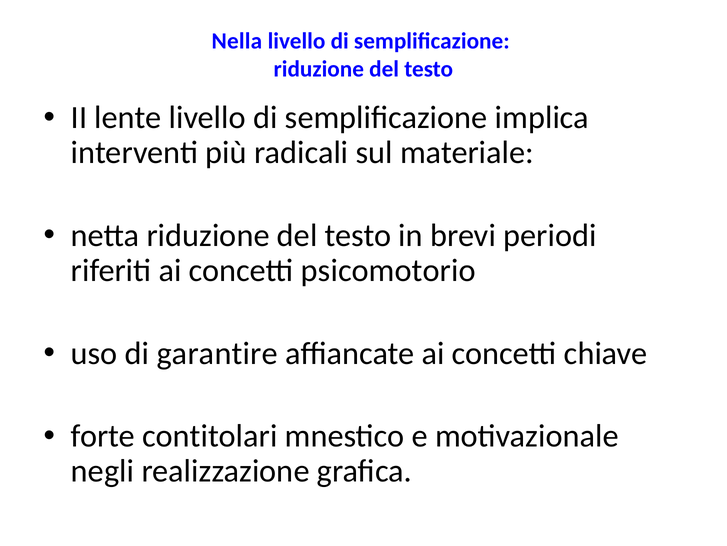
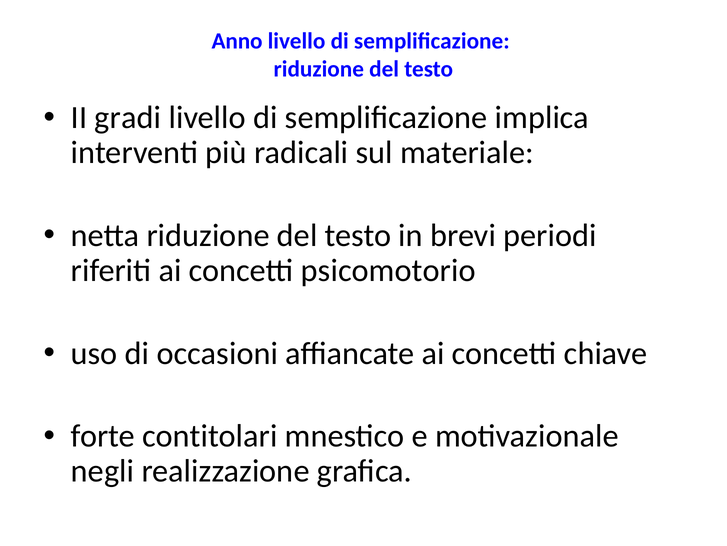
Nella: Nella -> Anno
lente: lente -> gradi
garantire: garantire -> occasioni
